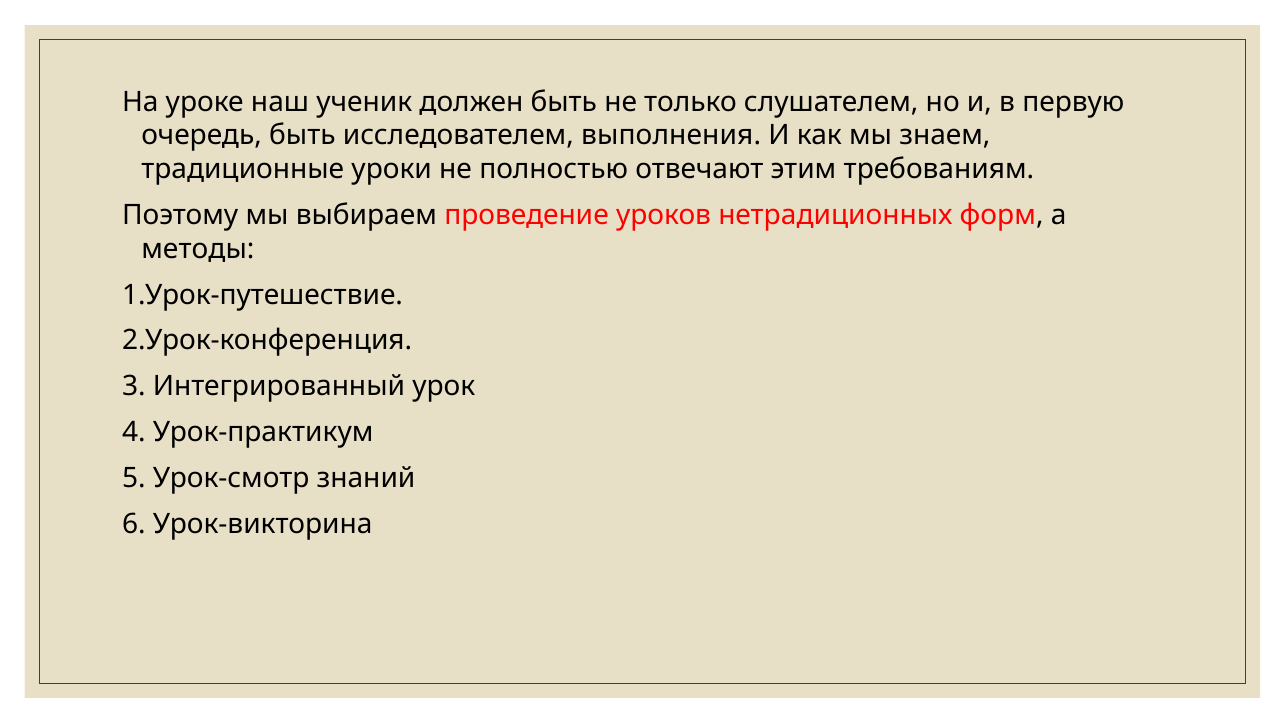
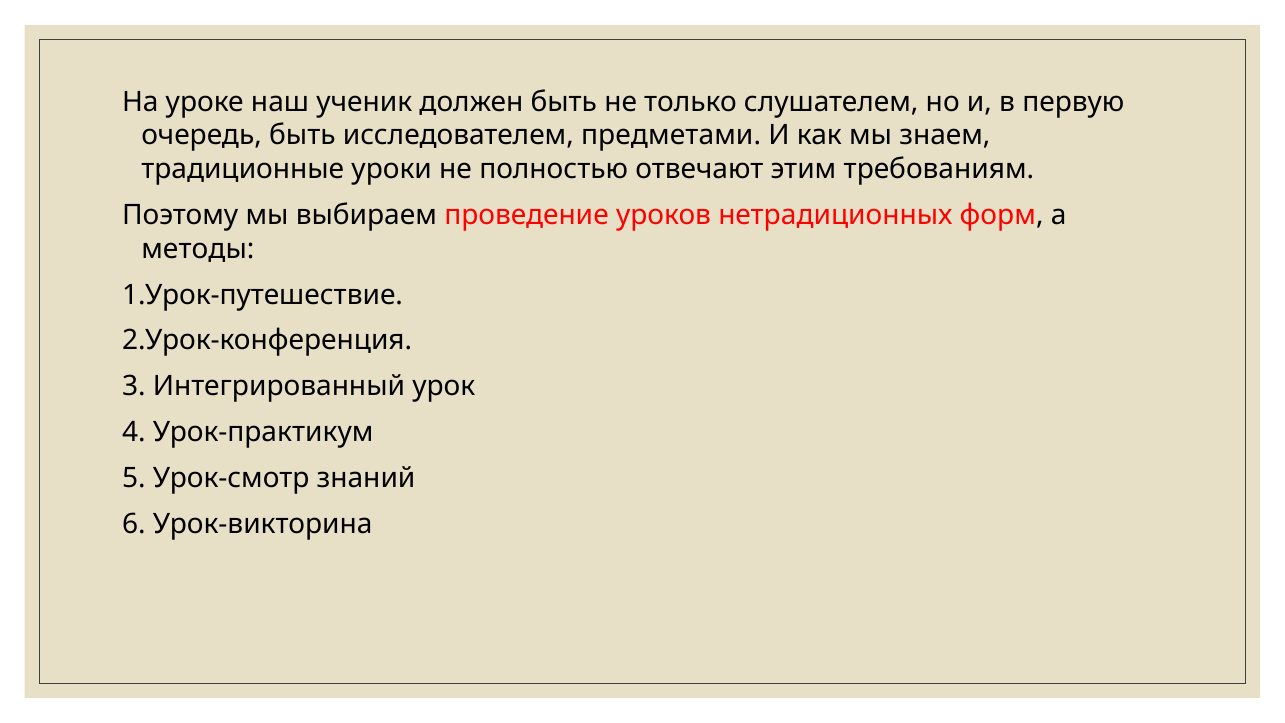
выполнения: выполнения -> предметами
